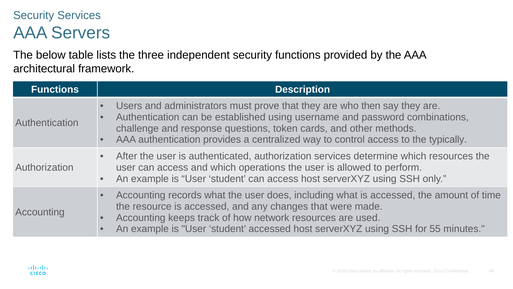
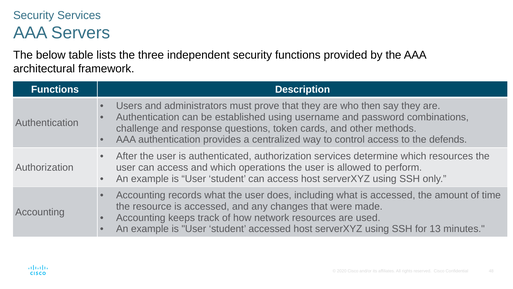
typically: typically -> defends
55: 55 -> 13
